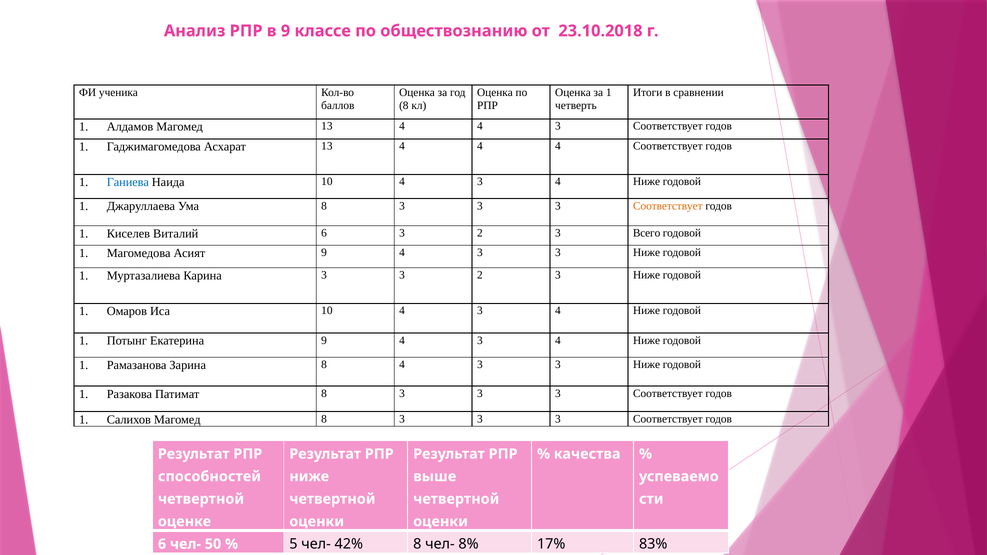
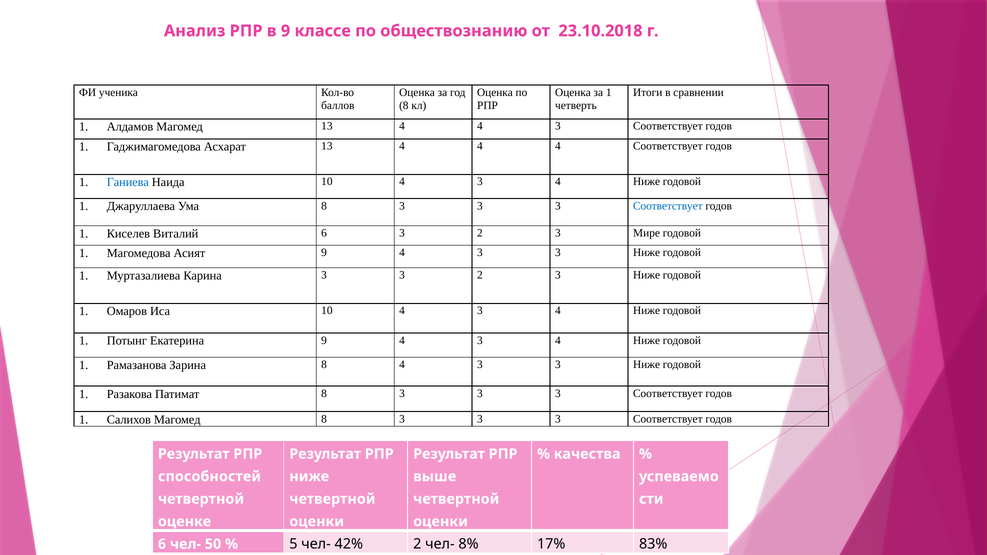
Соответствует at (668, 206) colour: orange -> blue
Всего: Всего -> Мире
42% 8: 8 -> 2
